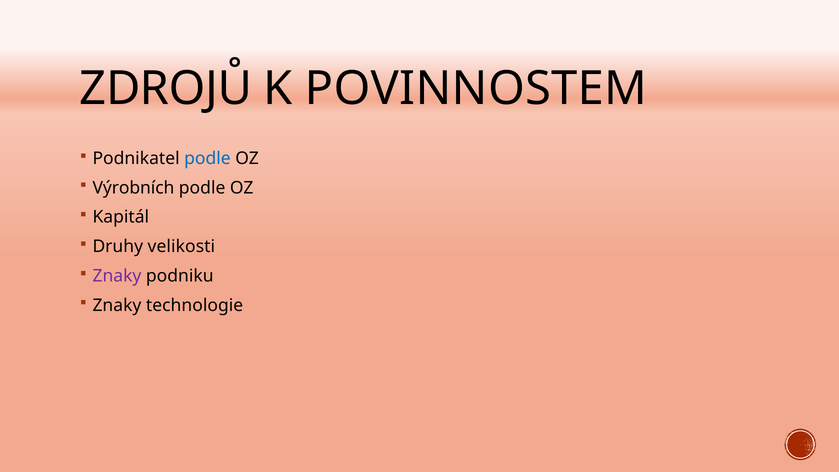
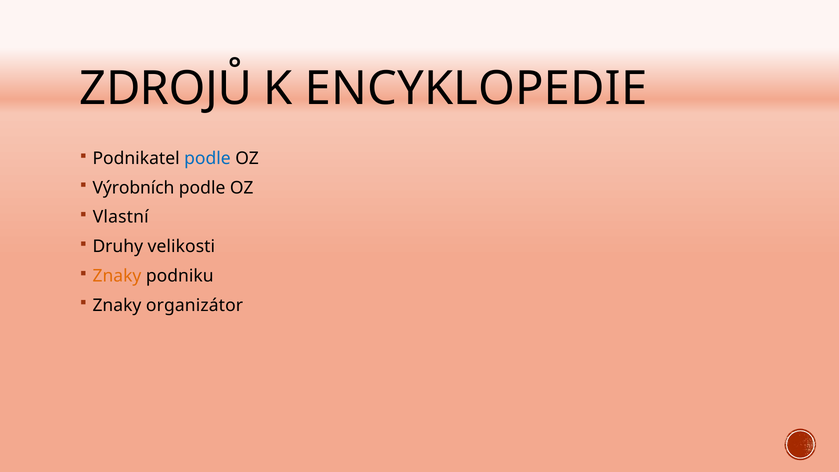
POVINNOSTEM: POVINNOSTEM -> ENCYKLOPEDIE
Kapitál: Kapitál -> Vlastní
Znaky at (117, 276) colour: purple -> orange
technologie: technologie -> organizátor
